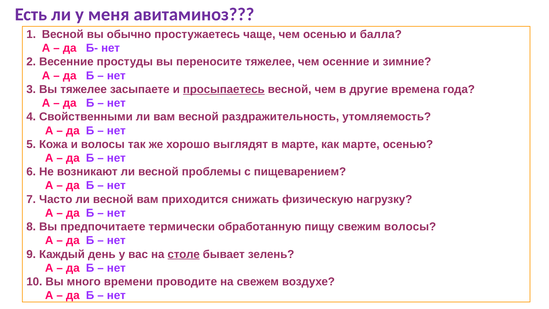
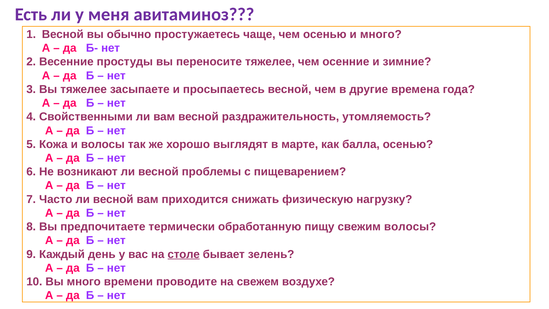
и балла: балла -> много
просыпаетесь underline: present -> none
как марте: марте -> балла
